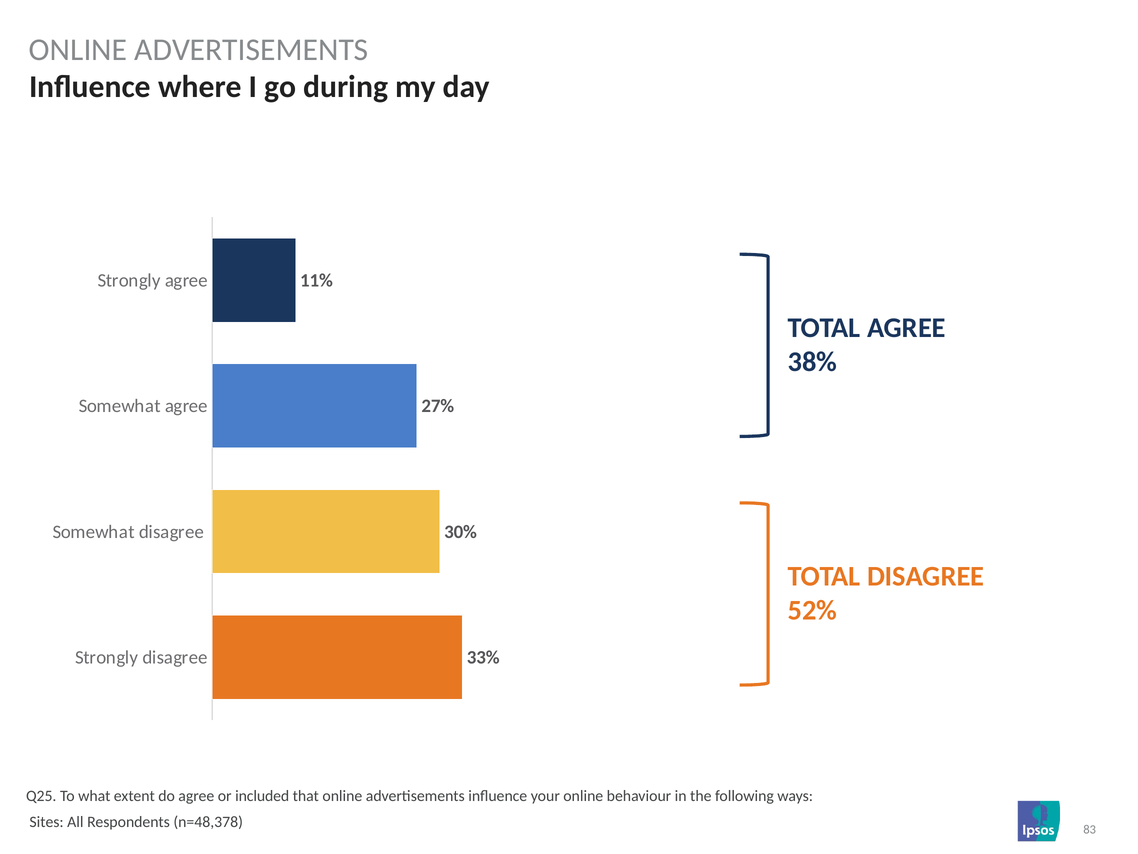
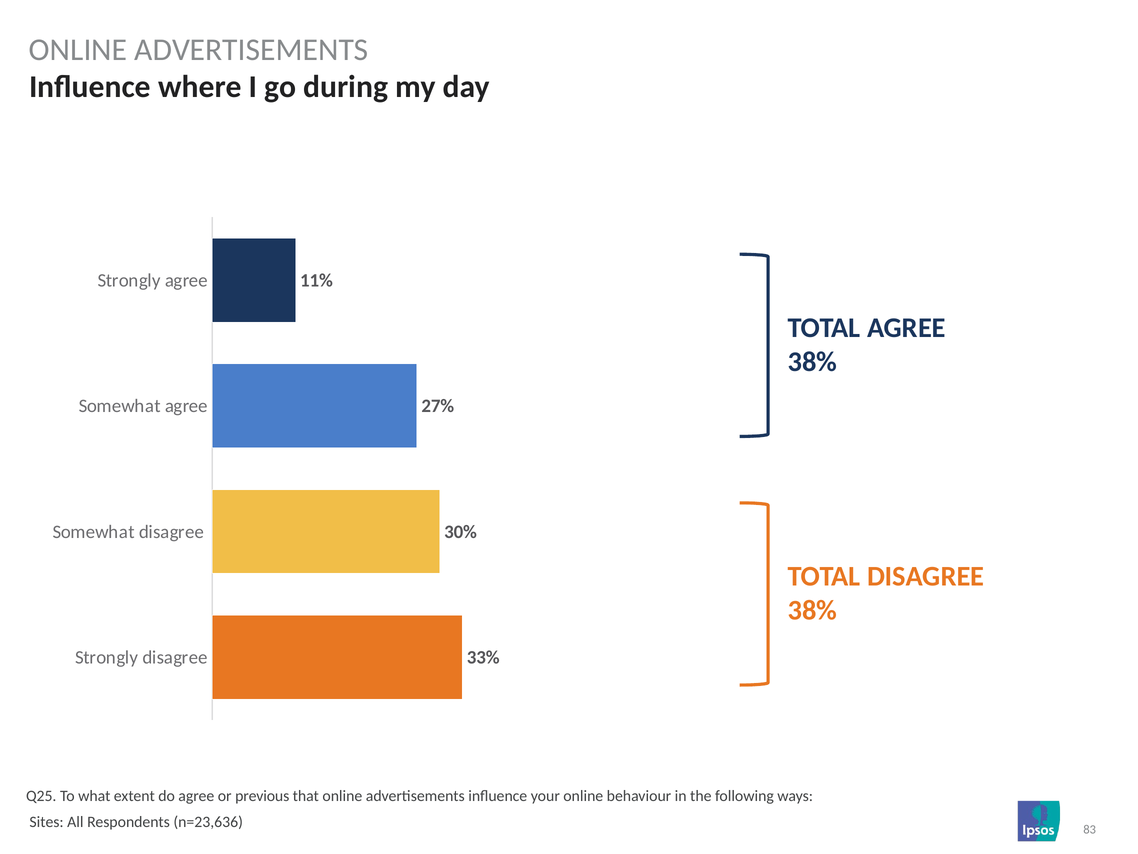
52% at (812, 610): 52% -> 38%
included: included -> previous
n=48,378: n=48,378 -> n=23,636
